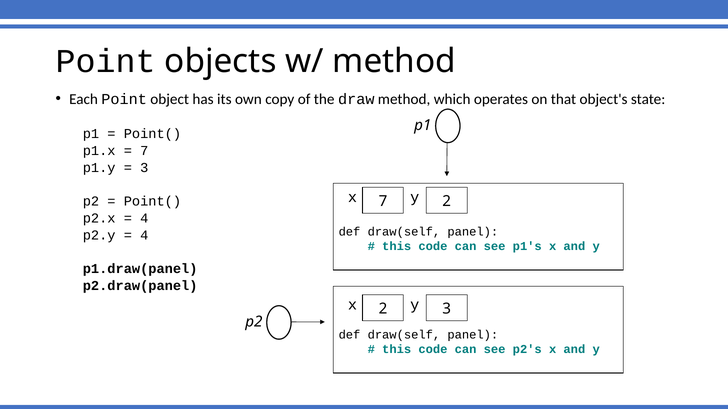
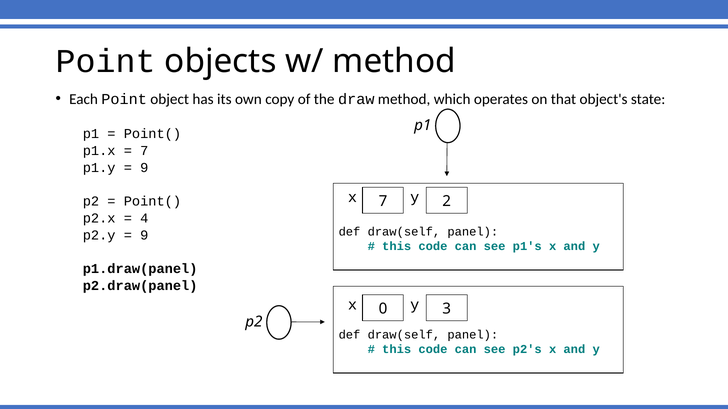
3 at (144, 168): 3 -> 9
4 at (144, 235): 4 -> 9
x 2: 2 -> 0
